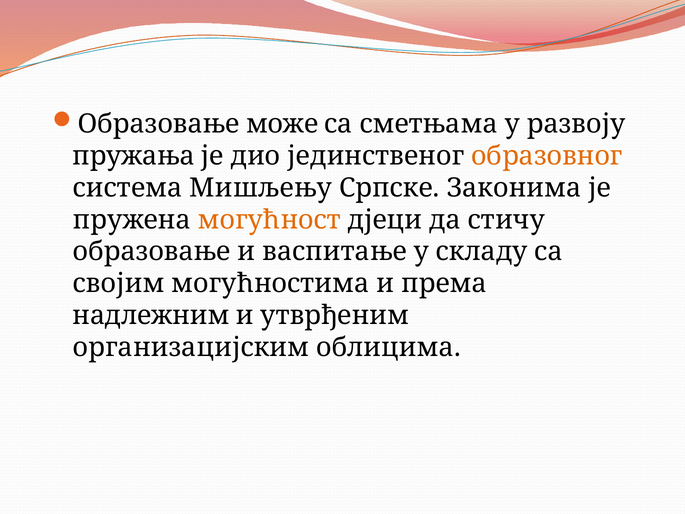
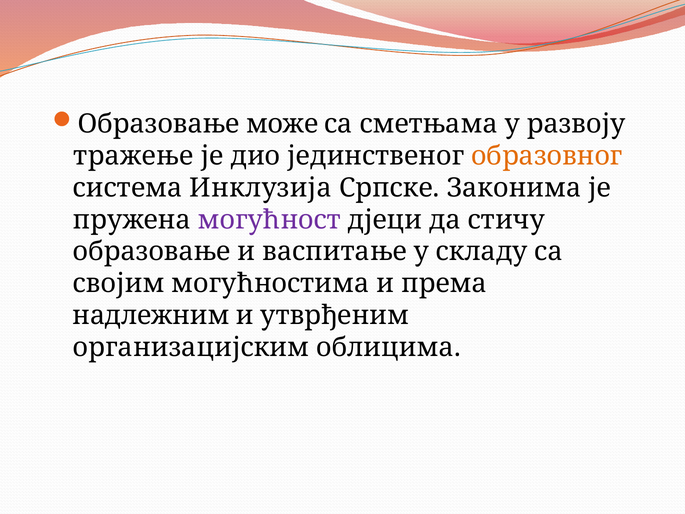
пружања: пружања -> тражење
Мишљењу: Мишљењу -> Инклузија
могућност colour: orange -> purple
